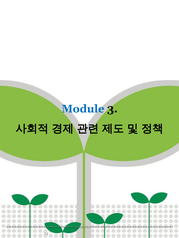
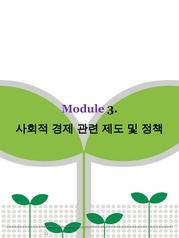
Module colour: blue -> purple
